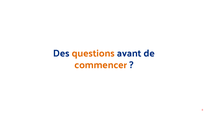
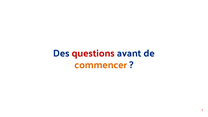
questions colour: orange -> red
